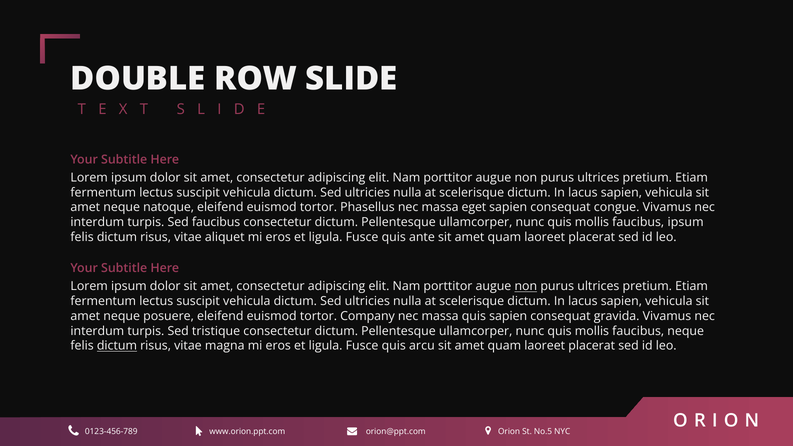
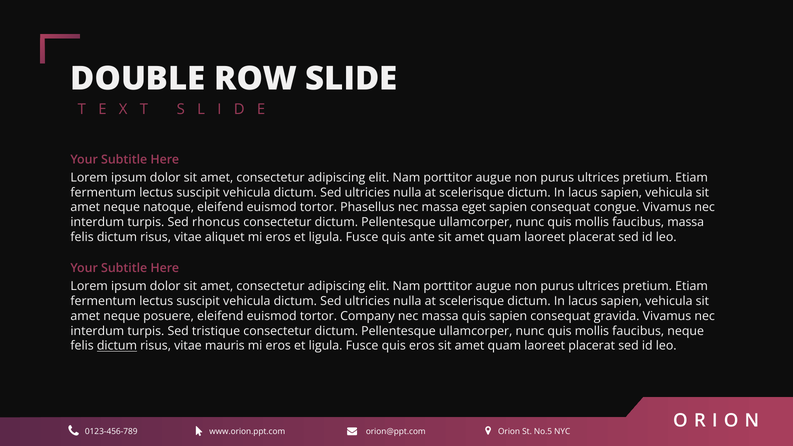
Sed faucibus: faucibus -> rhoncus
faucibus ipsum: ipsum -> massa
non at (526, 286) underline: present -> none
magna: magna -> mauris
quis arcu: arcu -> eros
